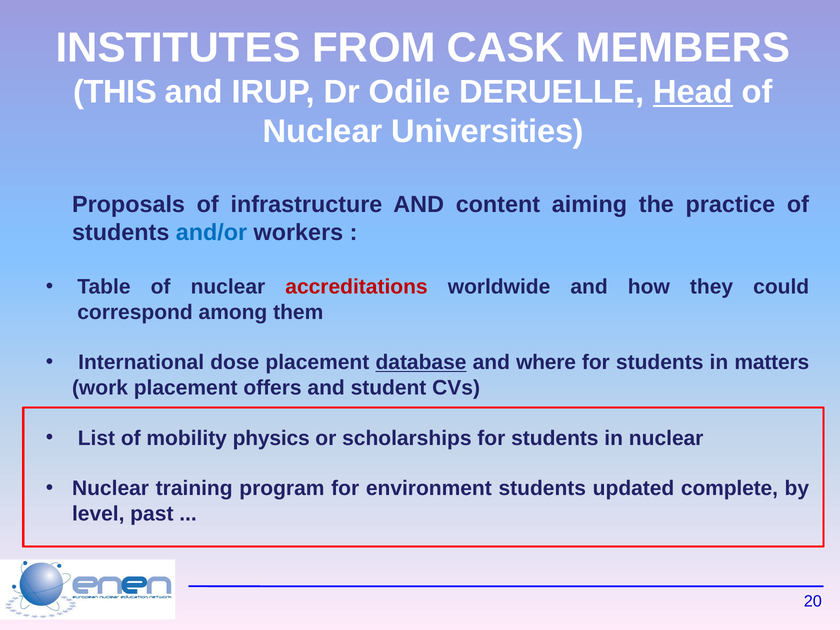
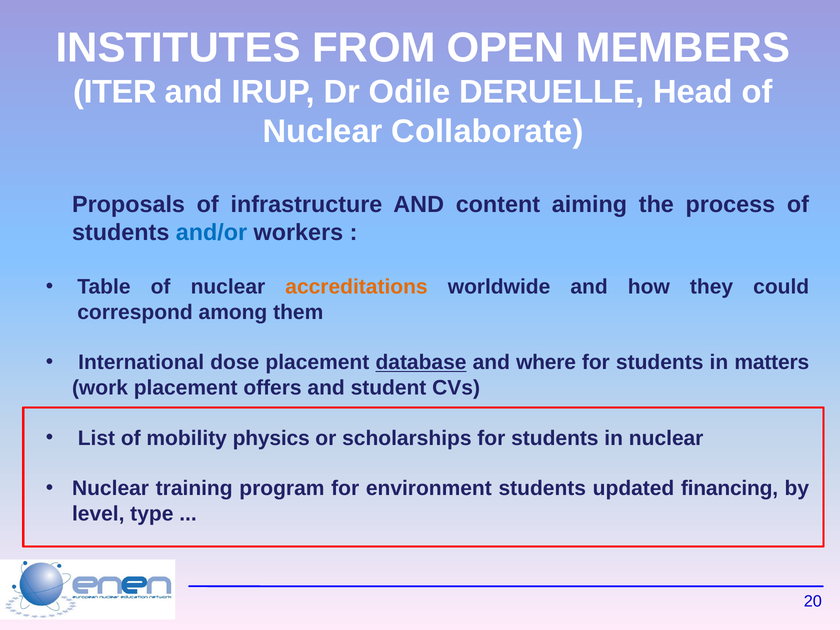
CASK: CASK -> OPEN
THIS: THIS -> ITER
Head underline: present -> none
Universities: Universities -> Collaborate
practice: practice -> process
accreditations colour: red -> orange
complete: complete -> financing
past: past -> type
